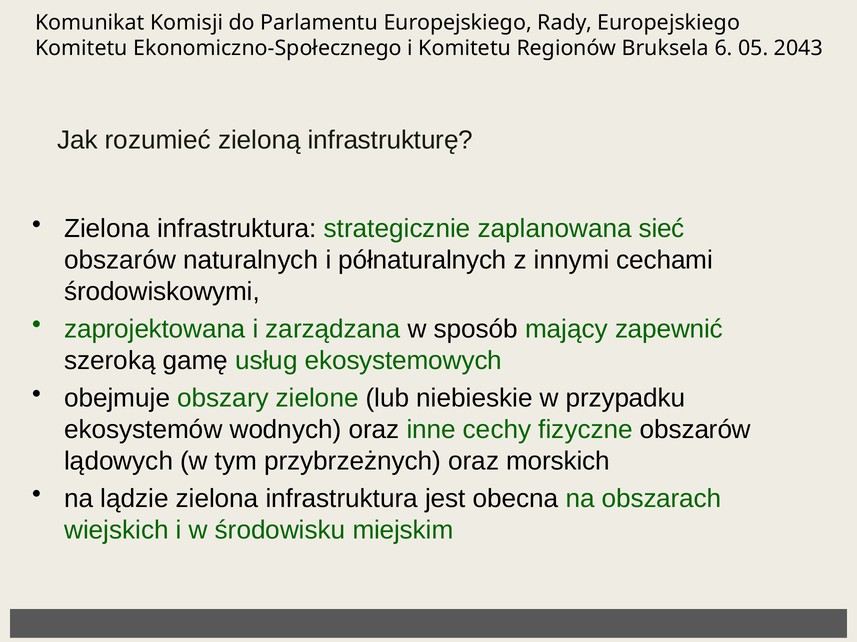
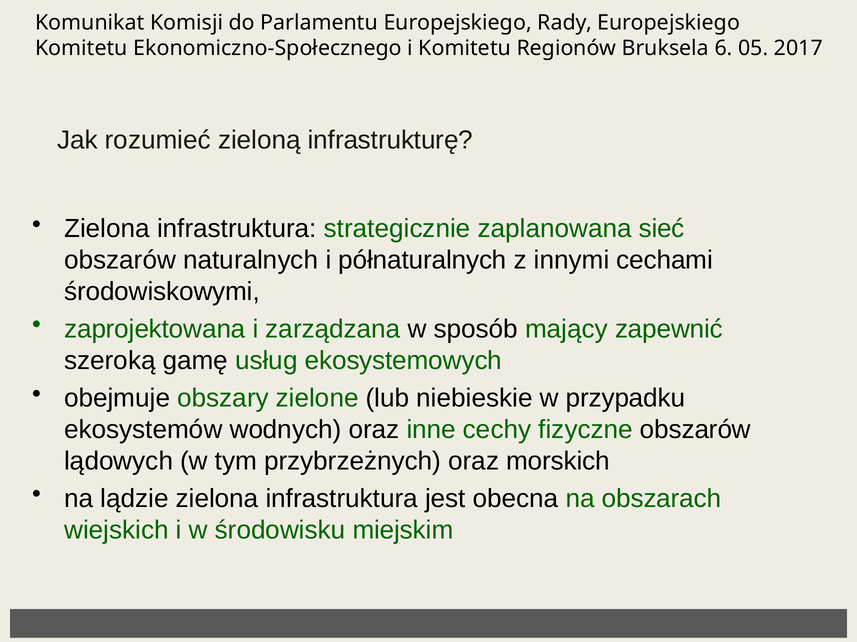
2043: 2043 -> 2017
